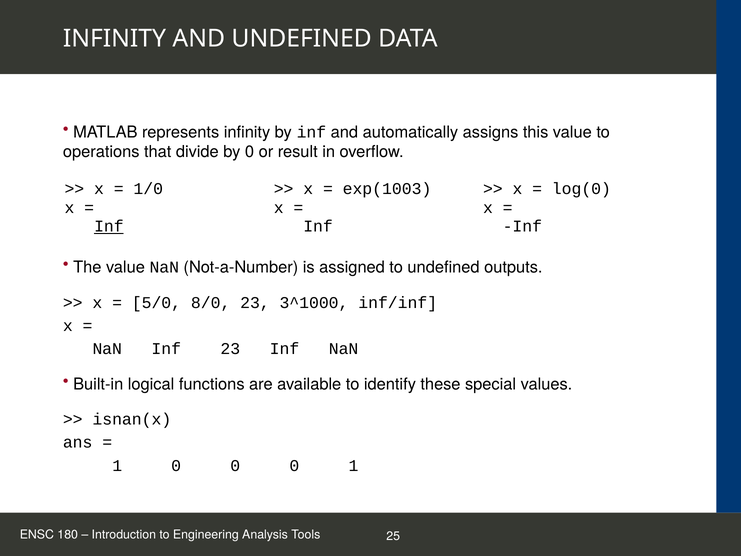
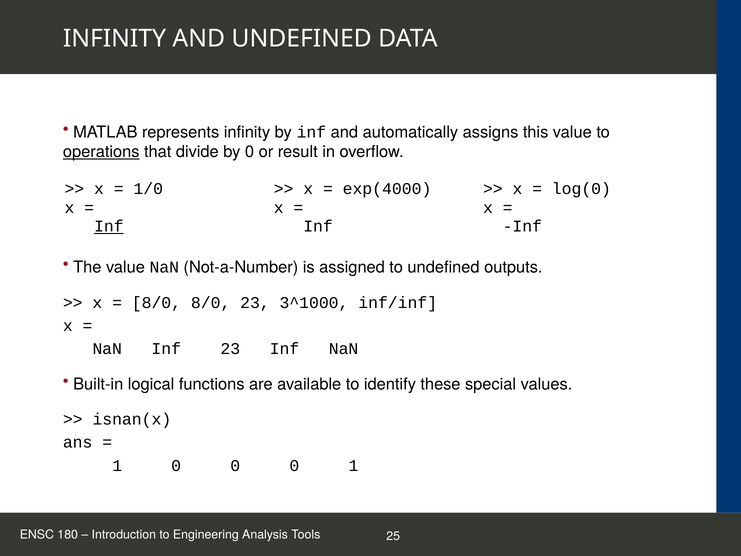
operations underline: none -> present
exp(1003: exp(1003 -> exp(4000
5/0 at (156, 302): 5/0 -> 8/0
